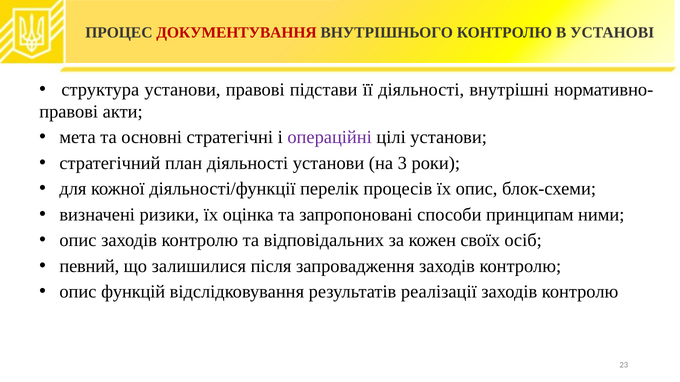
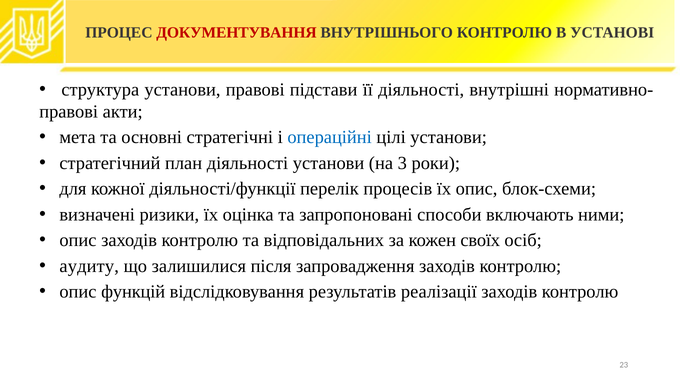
операційні colour: purple -> blue
принципам: принципам -> включають
певний: певний -> аудиту
